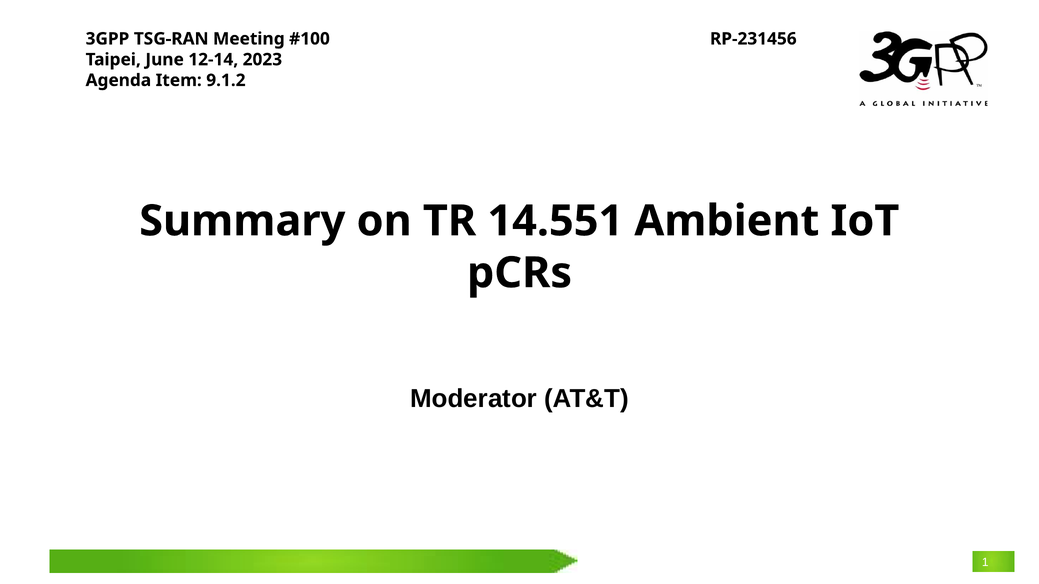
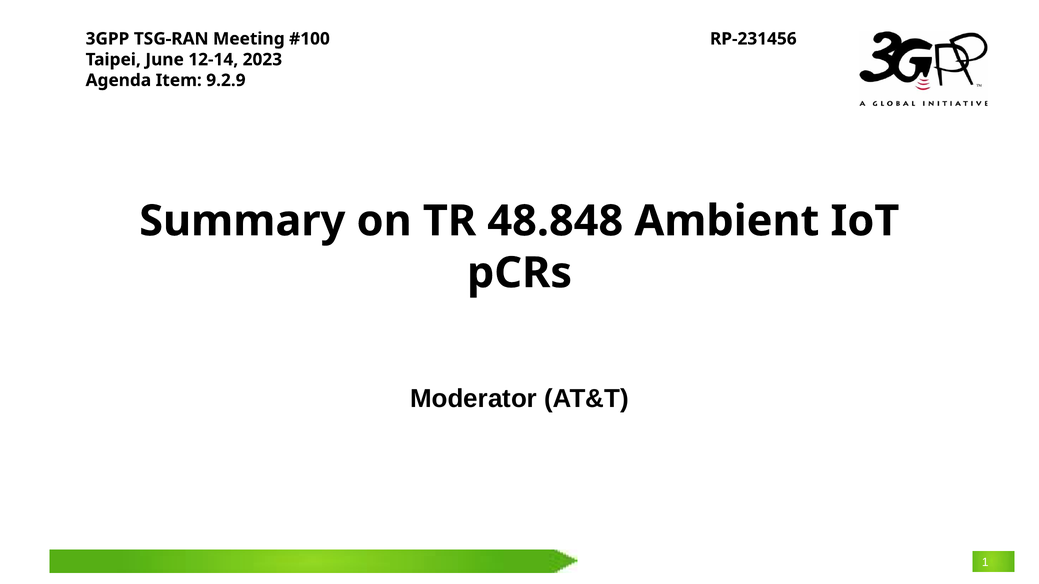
9.1.2: 9.1.2 -> 9.2.9
14.551: 14.551 -> 48.848
